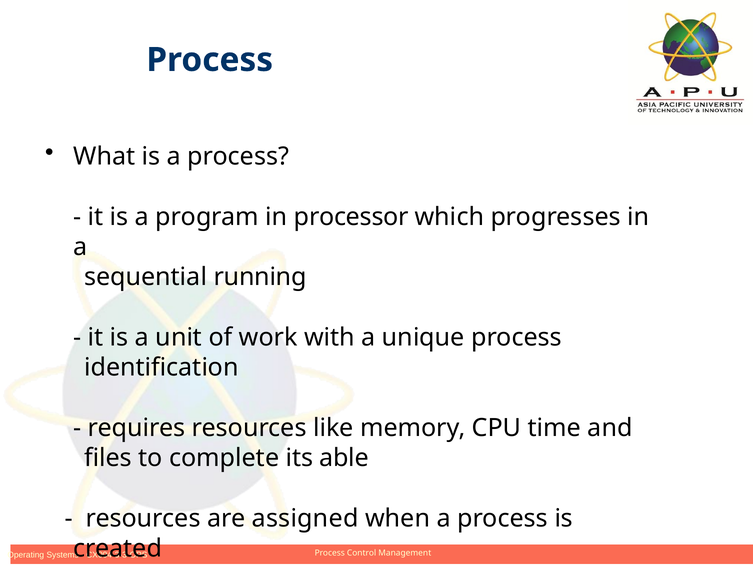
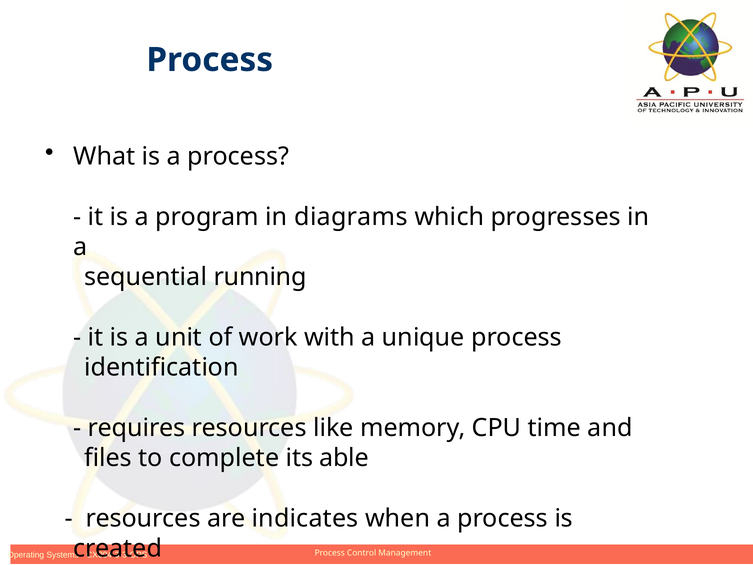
processor: processor -> diagrams
assigned: assigned -> indicates
